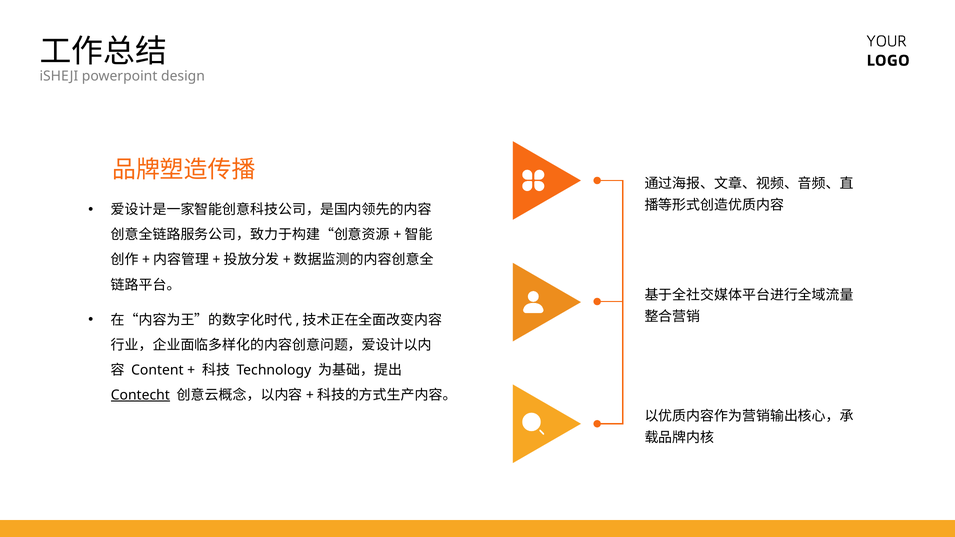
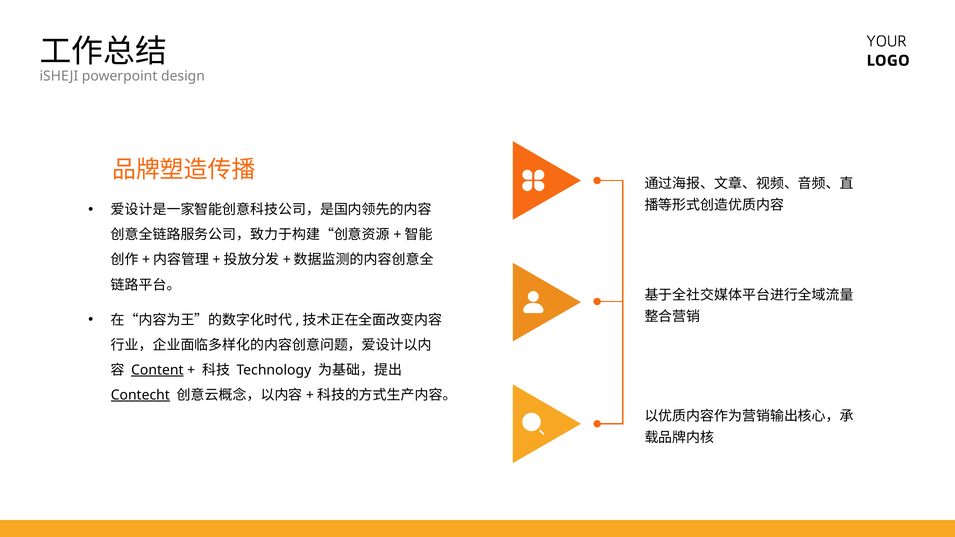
Content underline: none -> present
